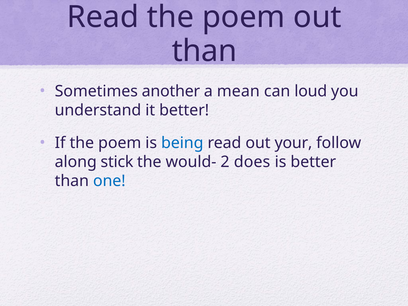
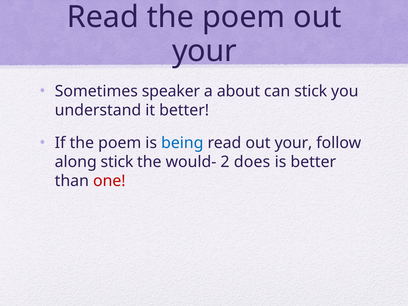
than at (204, 51): than -> your
another: another -> speaker
mean: mean -> about
can loud: loud -> stick
one colour: blue -> red
